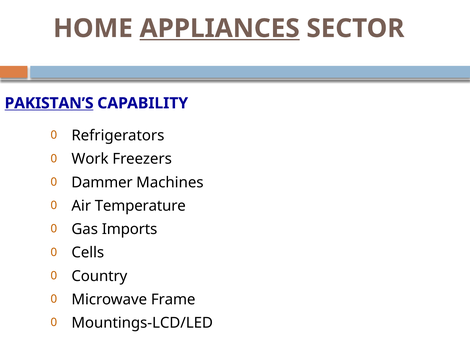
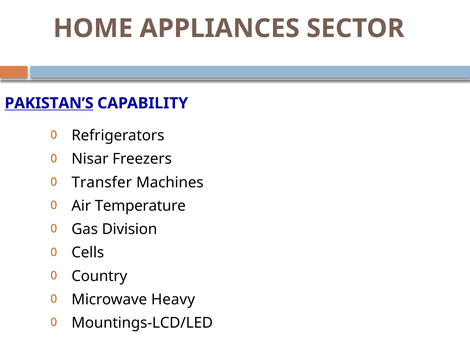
APPLIANCES underline: present -> none
Work: Work -> Nisar
Dammer: Dammer -> Transfer
Imports: Imports -> Division
Frame: Frame -> Heavy
